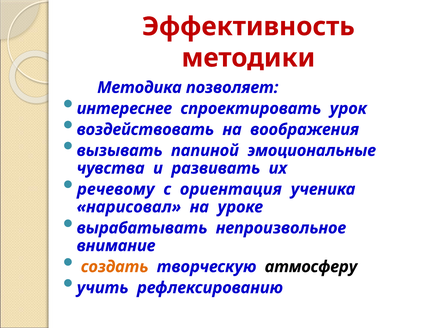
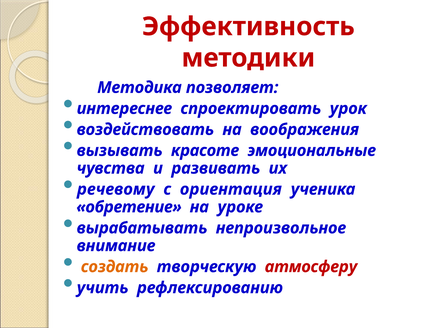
папиной: папиной -> красоте
нарисовал: нарисовал -> обретение
атмосферу colour: black -> red
